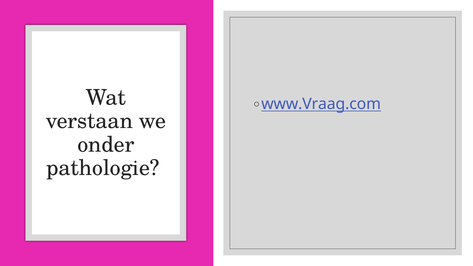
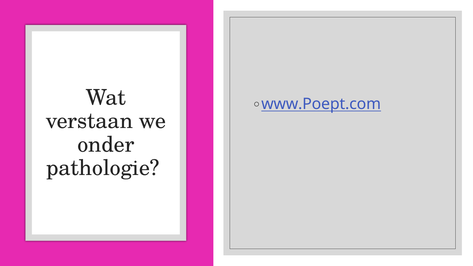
www.Vraag.com: www.Vraag.com -> www.Poept.com
